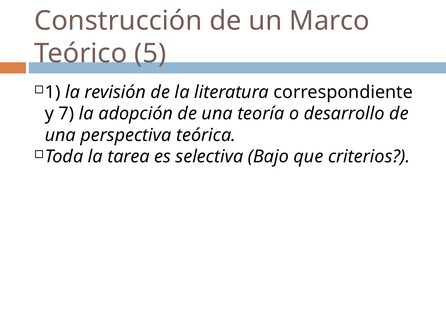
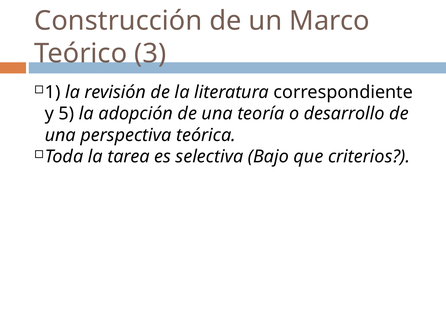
5: 5 -> 3
7: 7 -> 5
